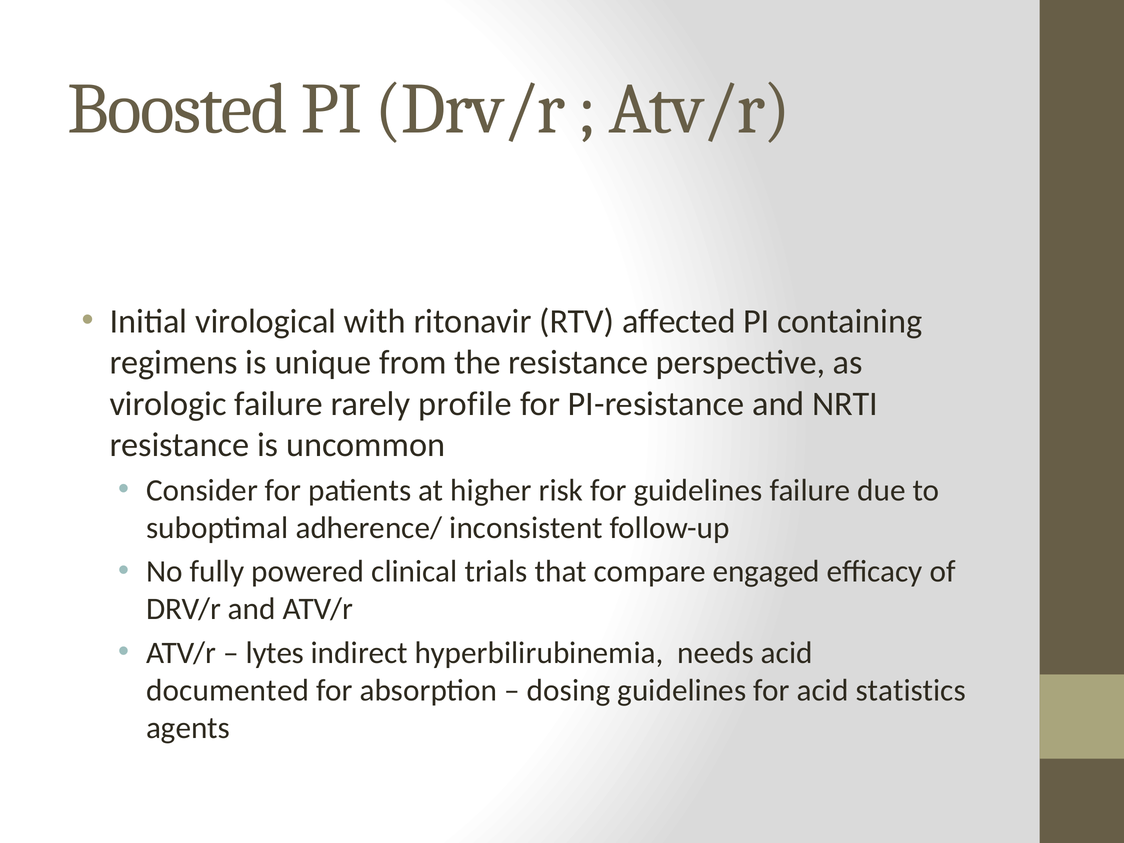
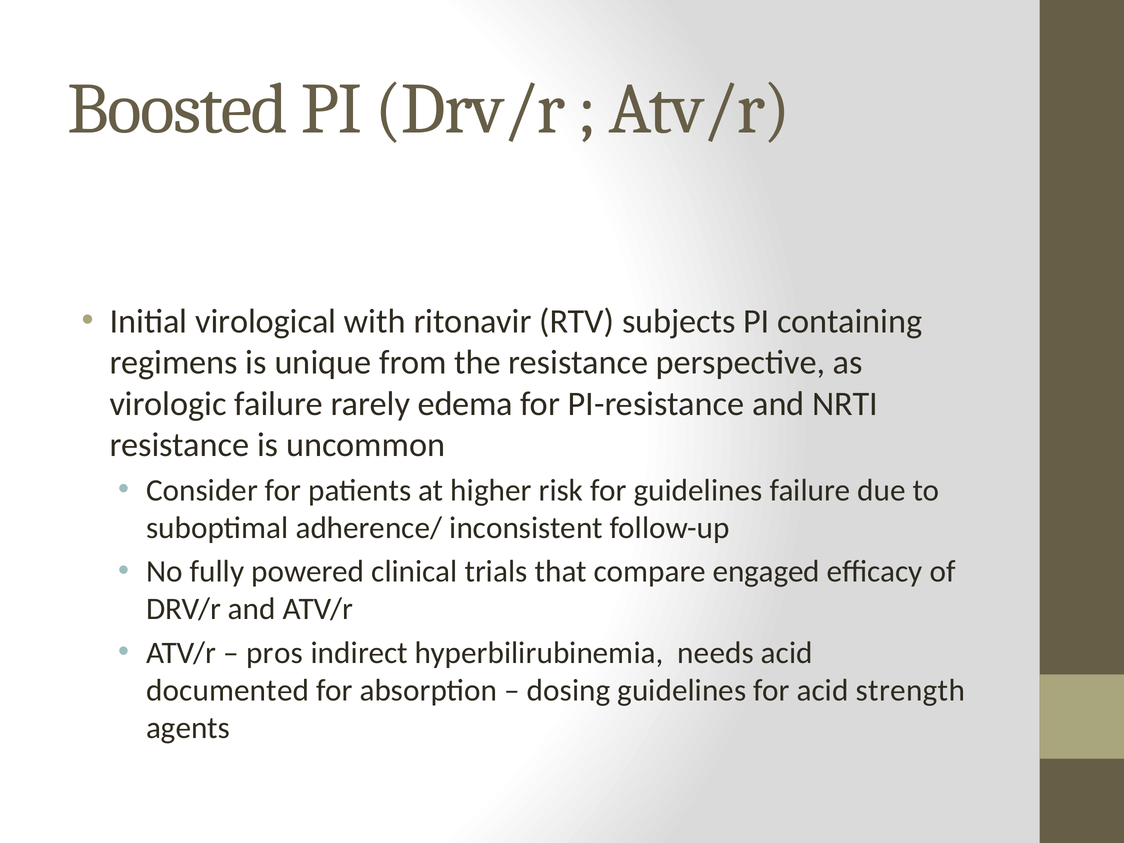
affected: affected -> subjects
profile: profile -> edema
lytes: lytes -> pros
statistics: statistics -> strength
